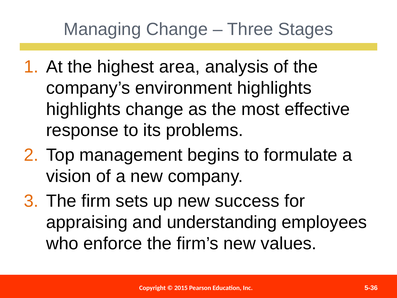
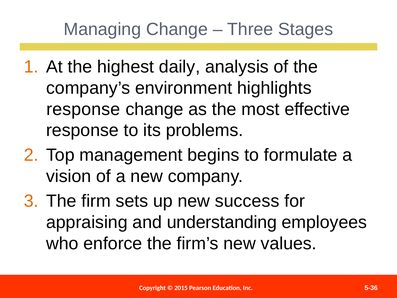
area: area -> daily
highlights at (83, 109): highlights -> response
